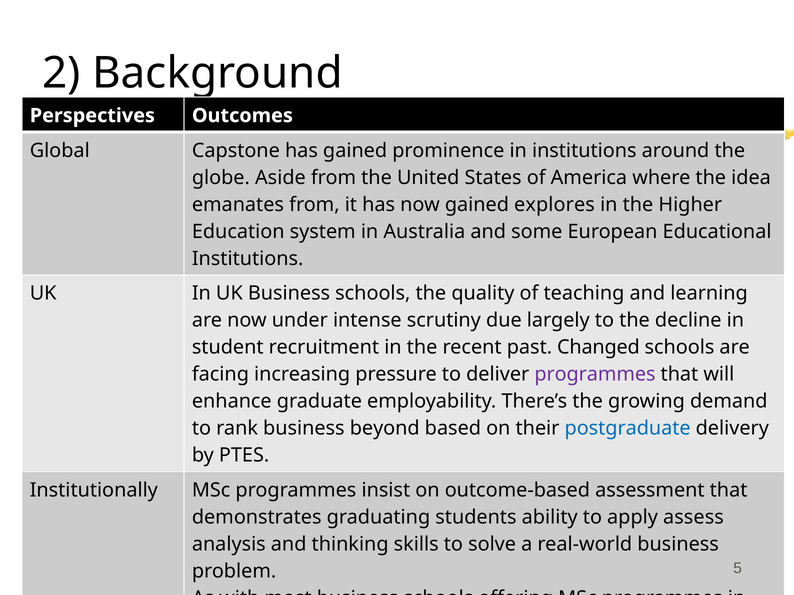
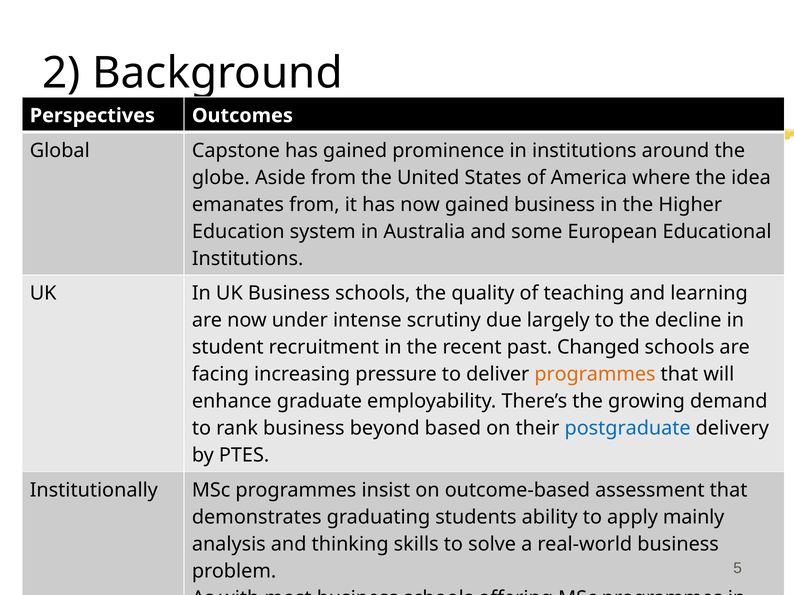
gained explores: explores -> business
programmes at (595, 375) colour: purple -> orange
assess: assess -> mainly
